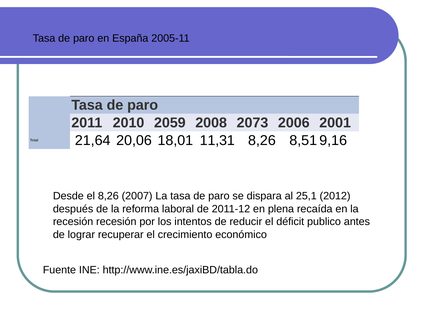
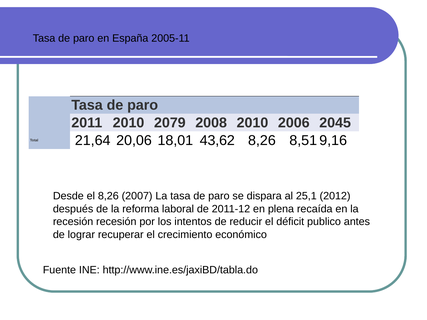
2059: 2059 -> 2079
2008 2073: 2073 -> 2010
2001: 2001 -> 2045
11,31: 11,31 -> 43,62
